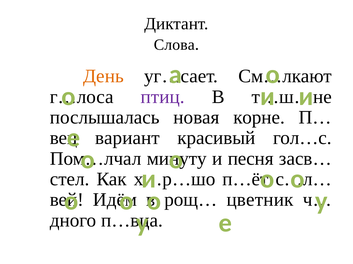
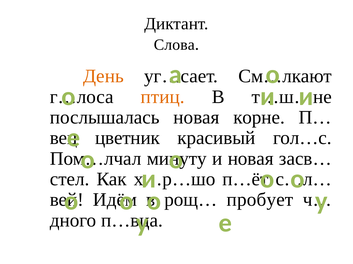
птиц colour: purple -> orange
вариант: вариант -> цветник
и песня: песня -> новая
цветник: цветник -> пробует
